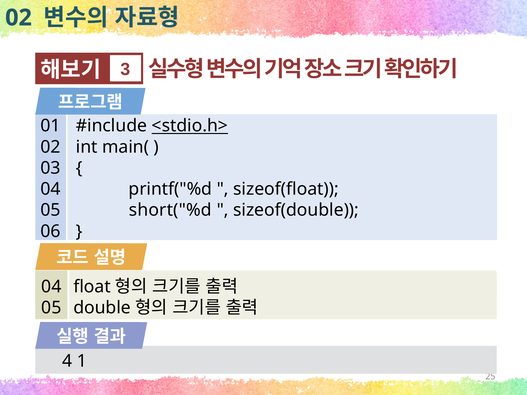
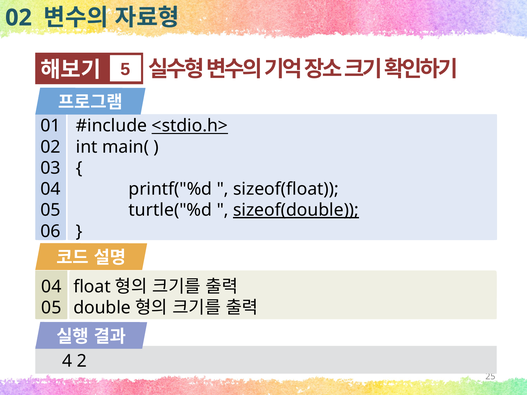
3: 3 -> 5
short("%d: short("%d -> turtle("%d
sizeof(double underline: none -> present
1: 1 -> 2
